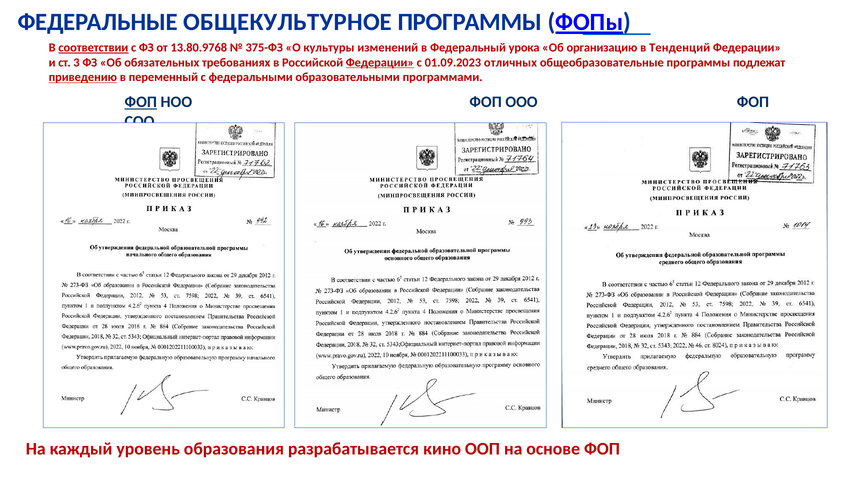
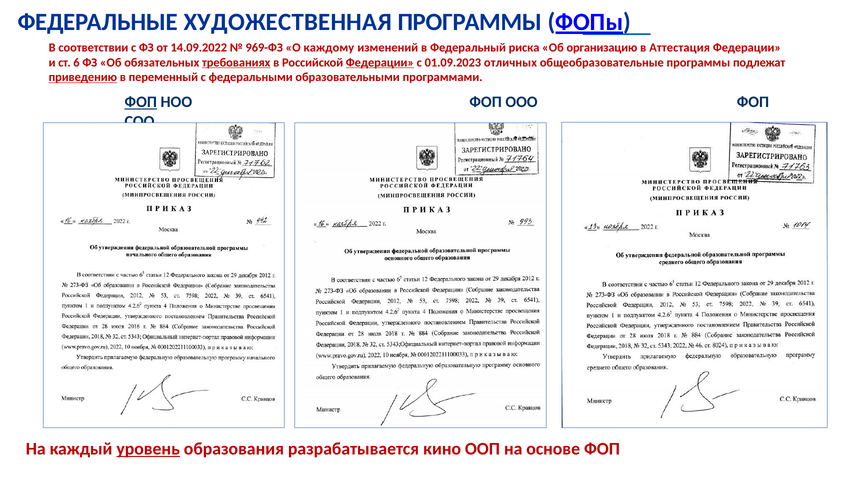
ОБЩЕКУЛЬТУРНОЕ: ОБЩЕКУЛЬТУРНОЕ -> ХУДОЖЕСТВЕННАЯ
соответствии underline: present -> none
13.80.9768: 13.80.9768 -> 14.09.2022
375-ФЗ: 375-ФЗ -> 969-ФЗ
культуры: культуры -> каждому
урока: урока -> риска
Тенденций: Тенденций -> Аттестация
3: 3 -> 6
требованиях underline: none -> present
уровень underline: none -> present
